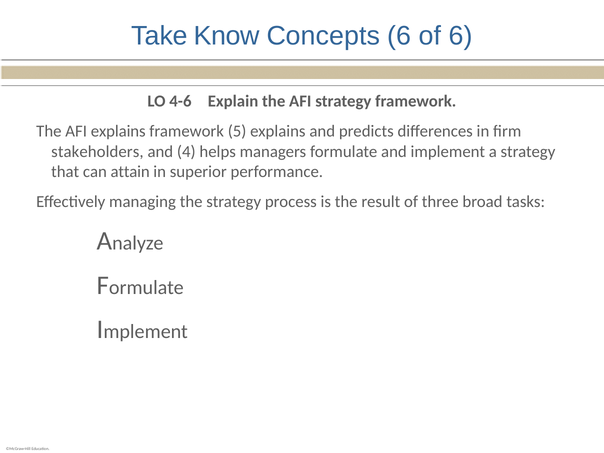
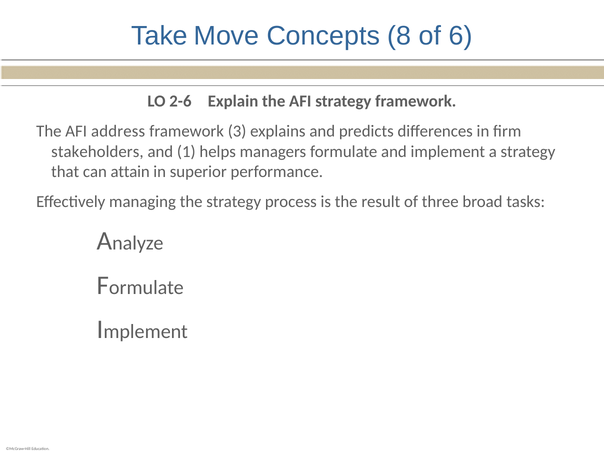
Know: Know -> Move
Concepts 6: 6 -> 8
4-6: 4-6 -> 2-6
AFI explains: explains -> address
5: 5 -> 3
4: 4 -> 1
